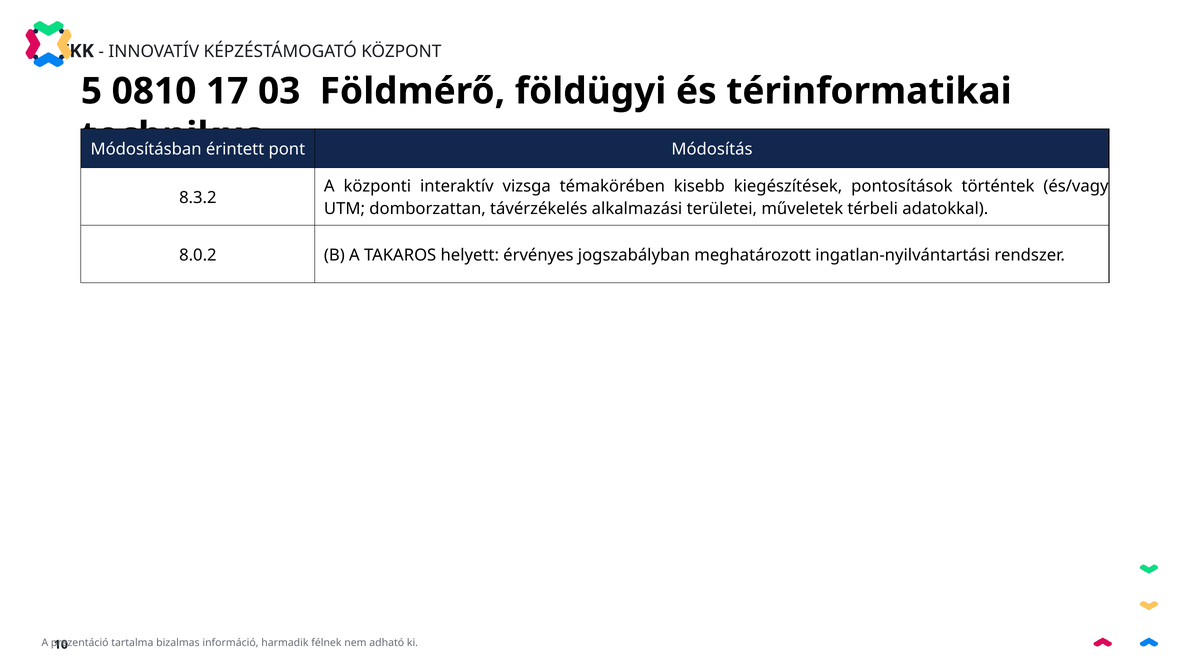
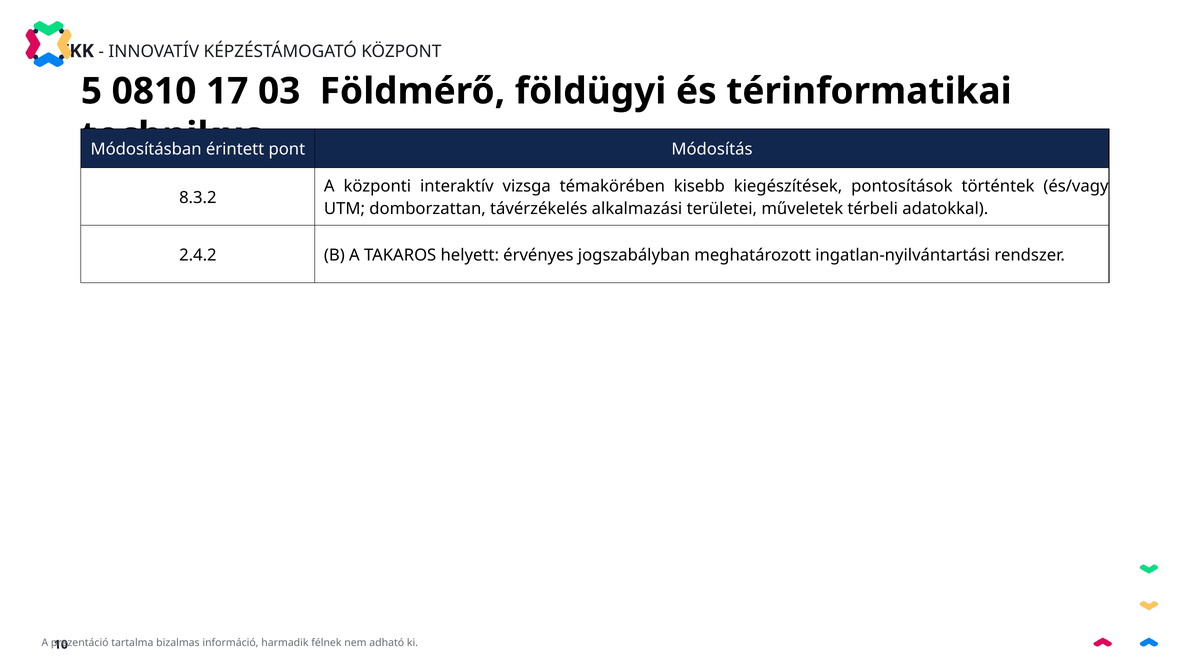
8.0.2: 8.0.2 -> 2.4.2
